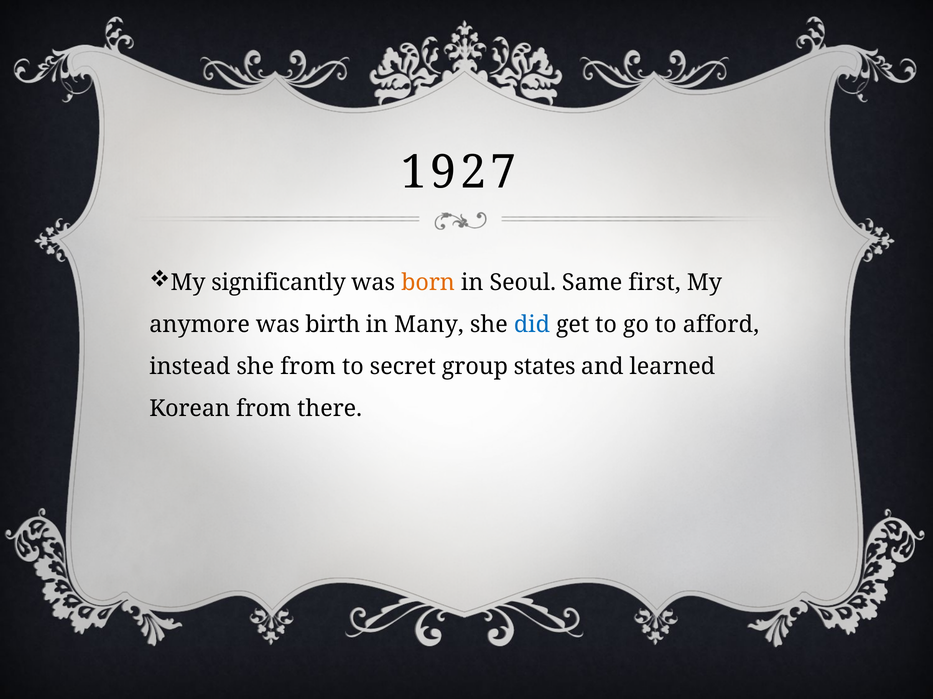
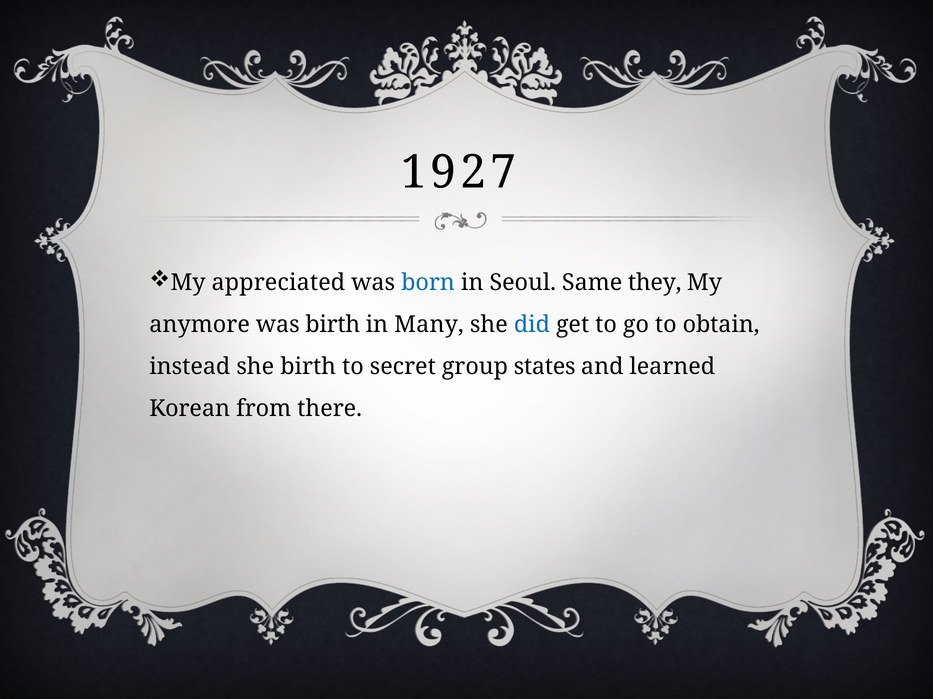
significantly: significantly -> appreciated
born colour: orange -> blue
first: first -> they
afford: afford -> obtain
she from: from -> birth
